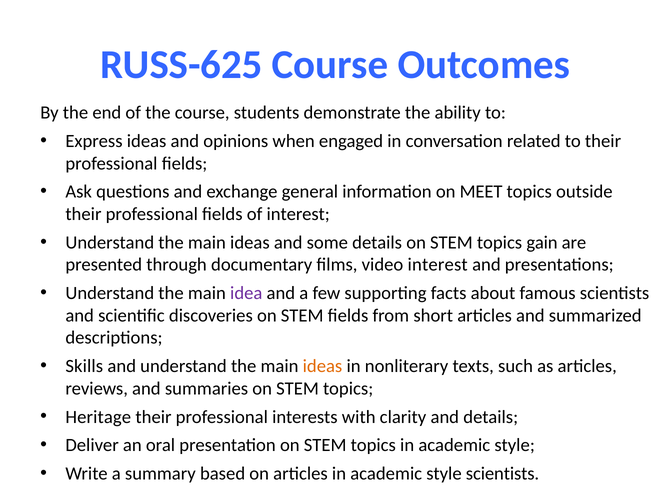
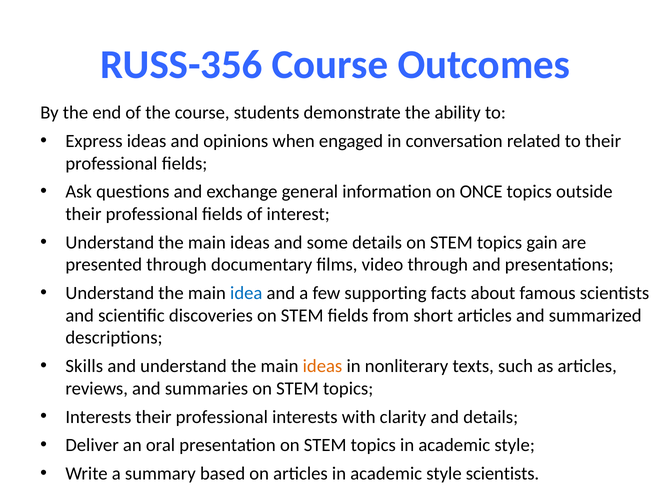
RUSS-625: RUSS-625 -> RUSS-356
MEET: MEET -> ONCE
video interest: interest -> through
idea colour: purple -> blue
Heritage at (98, 417): Heritage -> Interests
